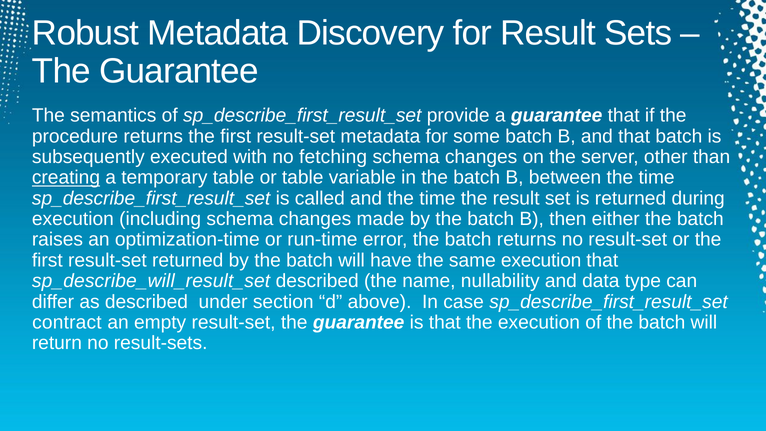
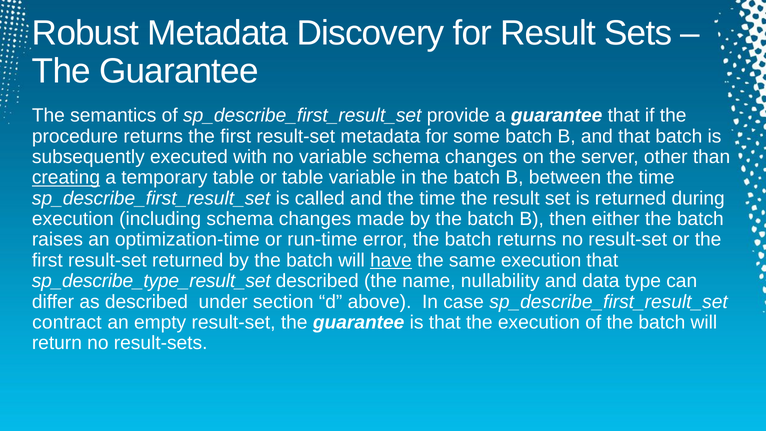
no fetching: fetching -> variable
have underline: none -> present
sp_describe_will_result_set: sp_describe_will_result_set -> sp_describe_type_result_set
